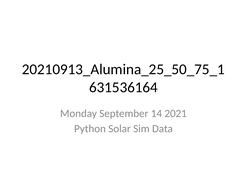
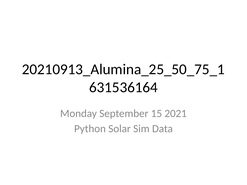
14: 14 -> 15
